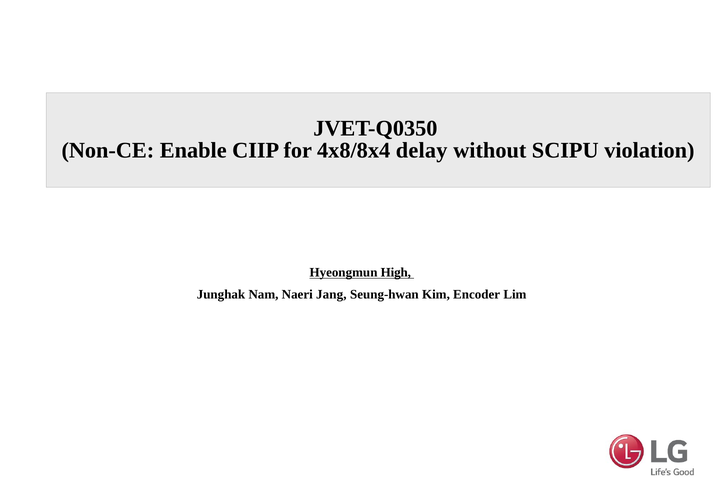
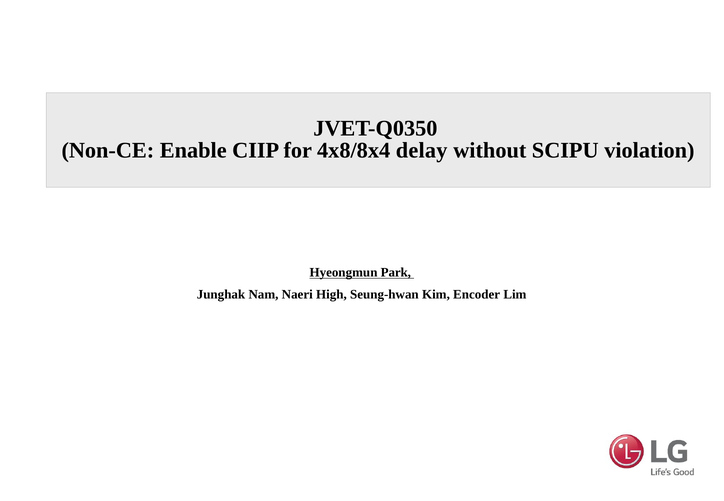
High: High -> Park
Jang: Jang -> High
